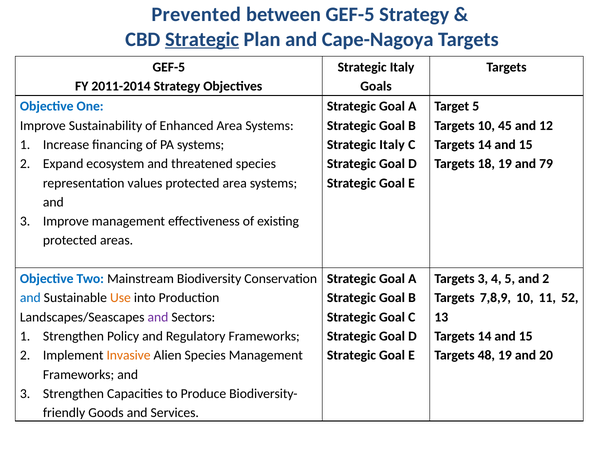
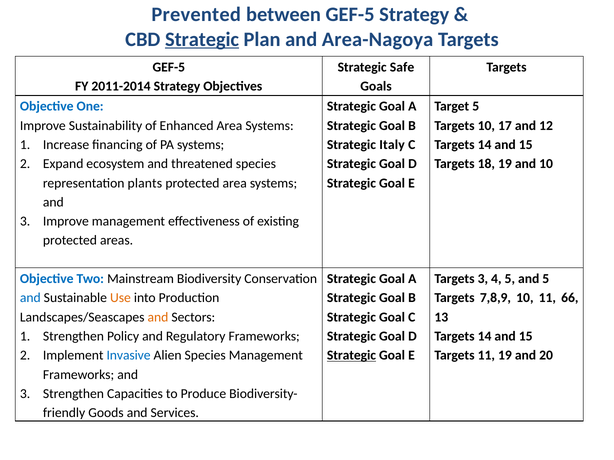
Cape-Nagoya: Cape-Nagoya -> Area-Nagoya
Italy at (402, 67): Italy -> Safe
45: 45 -> 17
and 79: 79 -> 10
values: values -> plants
and 2: 2 -> 5
52: 52 -> 66
and at (158, 317) colour: purple -> orange
Invasive colour: orange -> blue
Strategic at (352, 356) underline: none -> present
Targets 48: 48 -> 11
